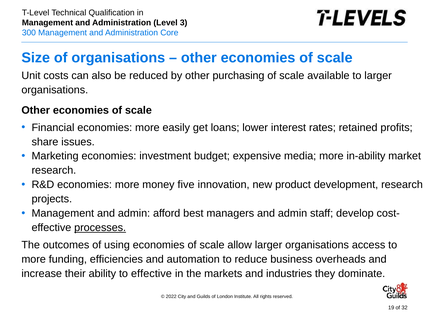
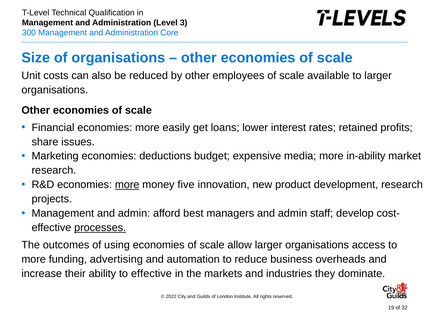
purchasing: purchasing -> employees
investment: investment -> deductions
more at (127, 185) underline: none -> present
efficiencies: efficiencies -> advertising
